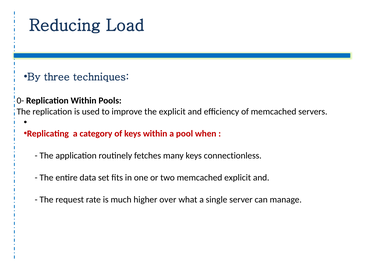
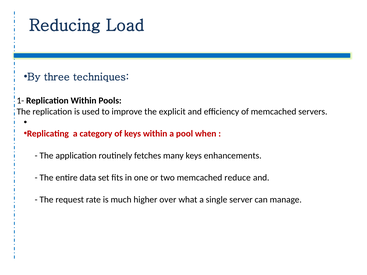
0-: 0- -> 1-
connectionless: connectionless -> enhancements
memcached explicit: explicit -> reduce
